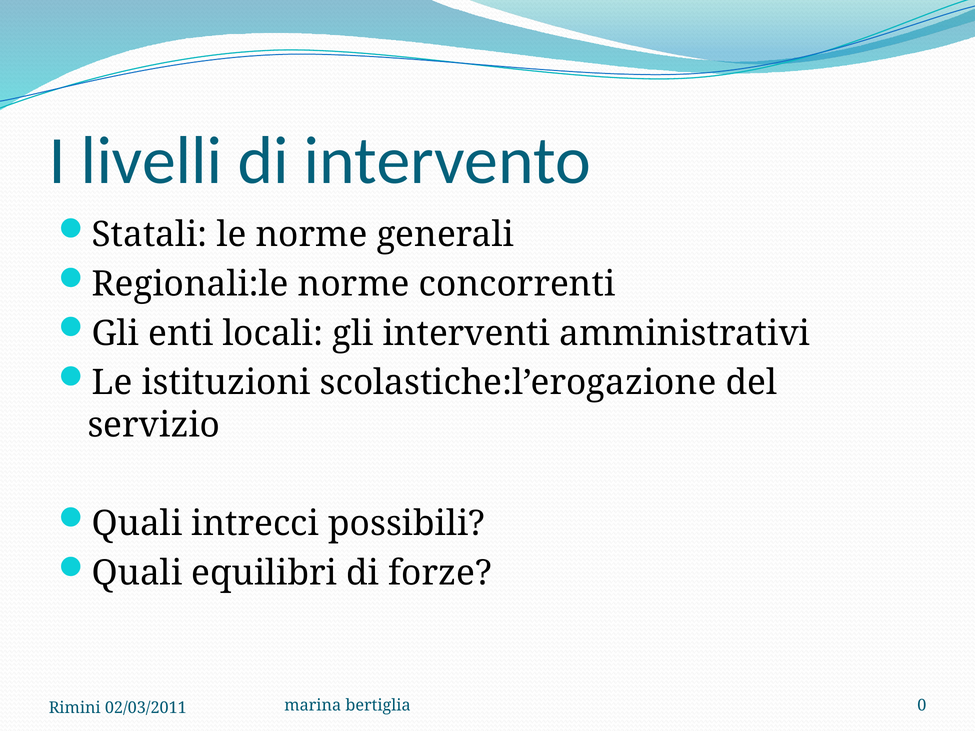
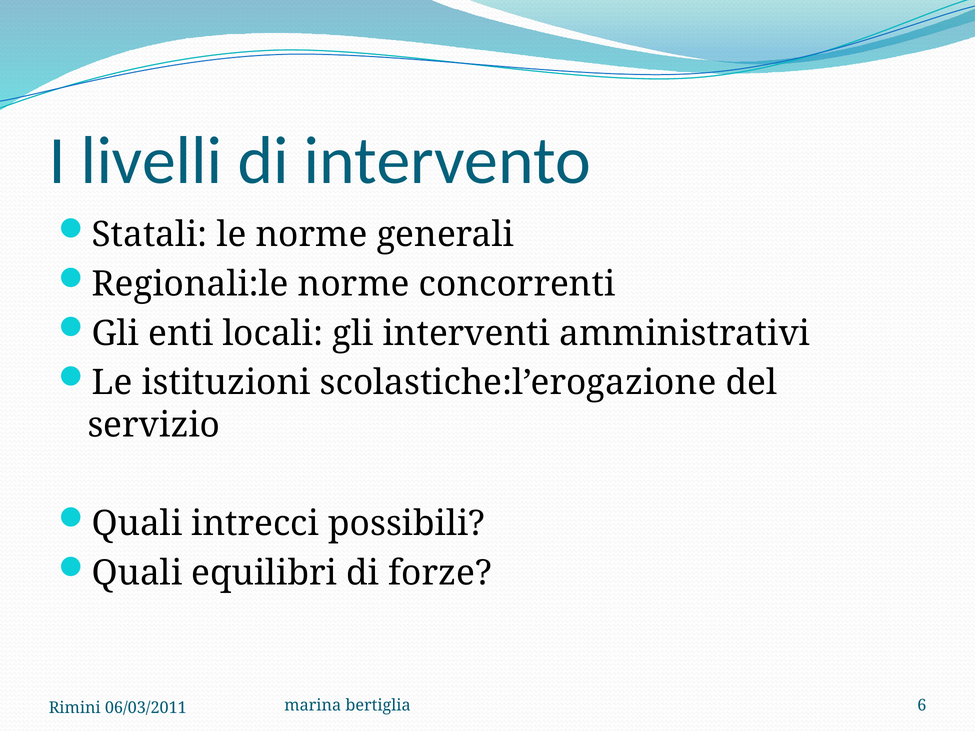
0: 0 -> 6
02/03/2011: 02/03/2011 -> 06/03/2011
